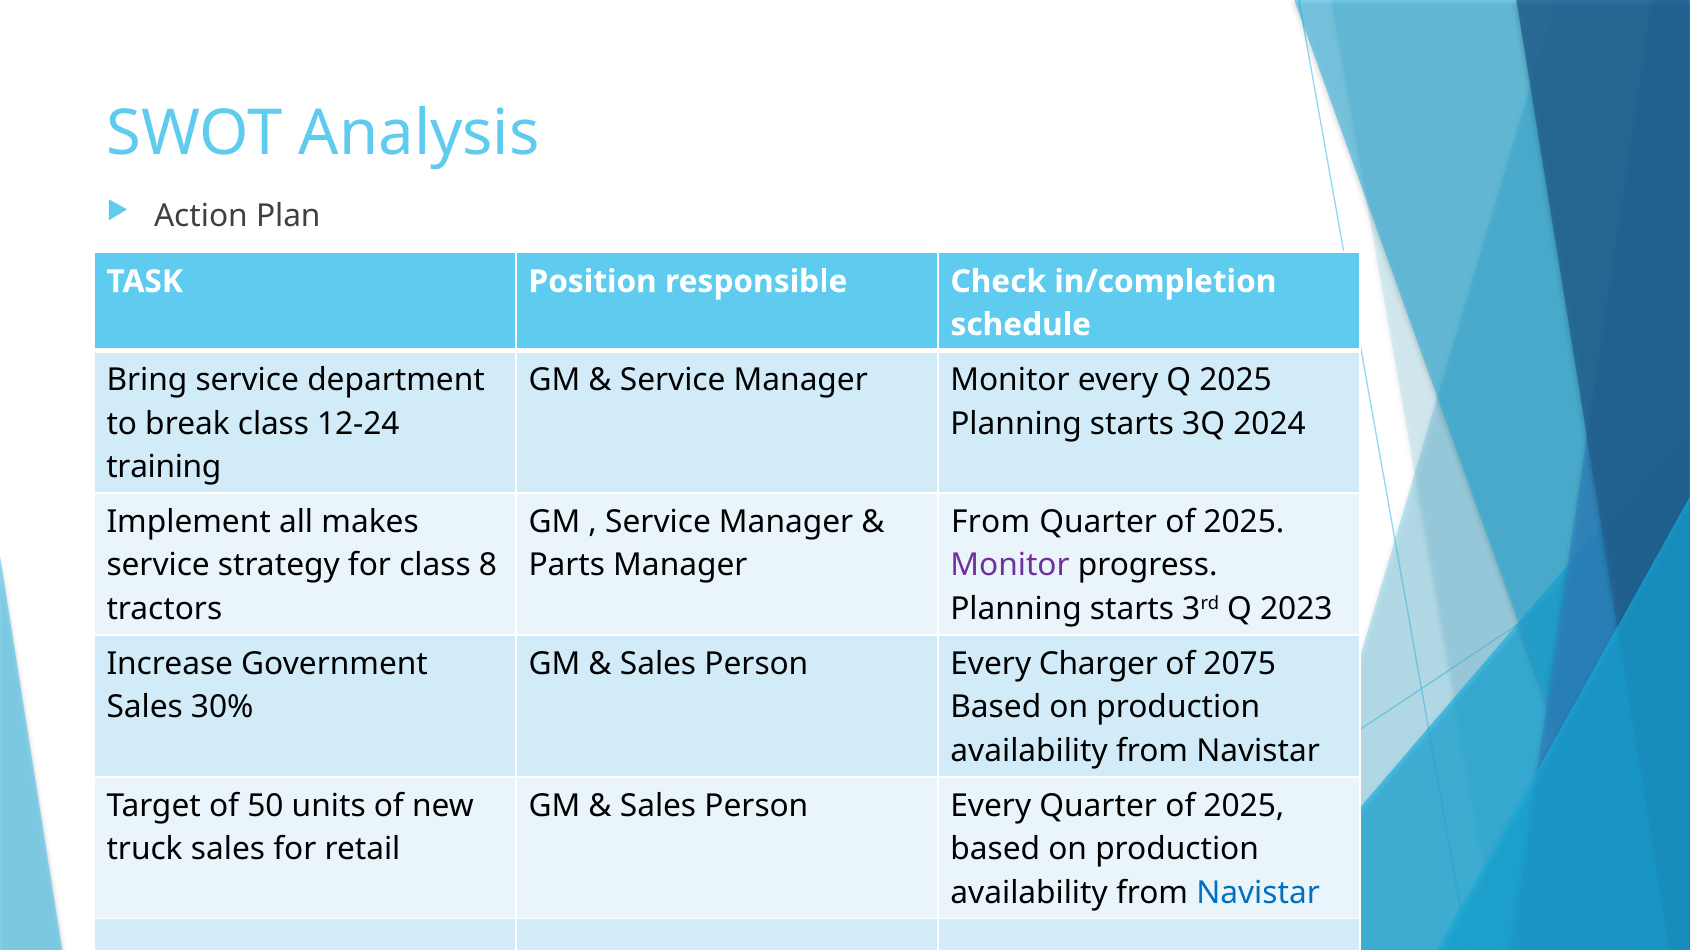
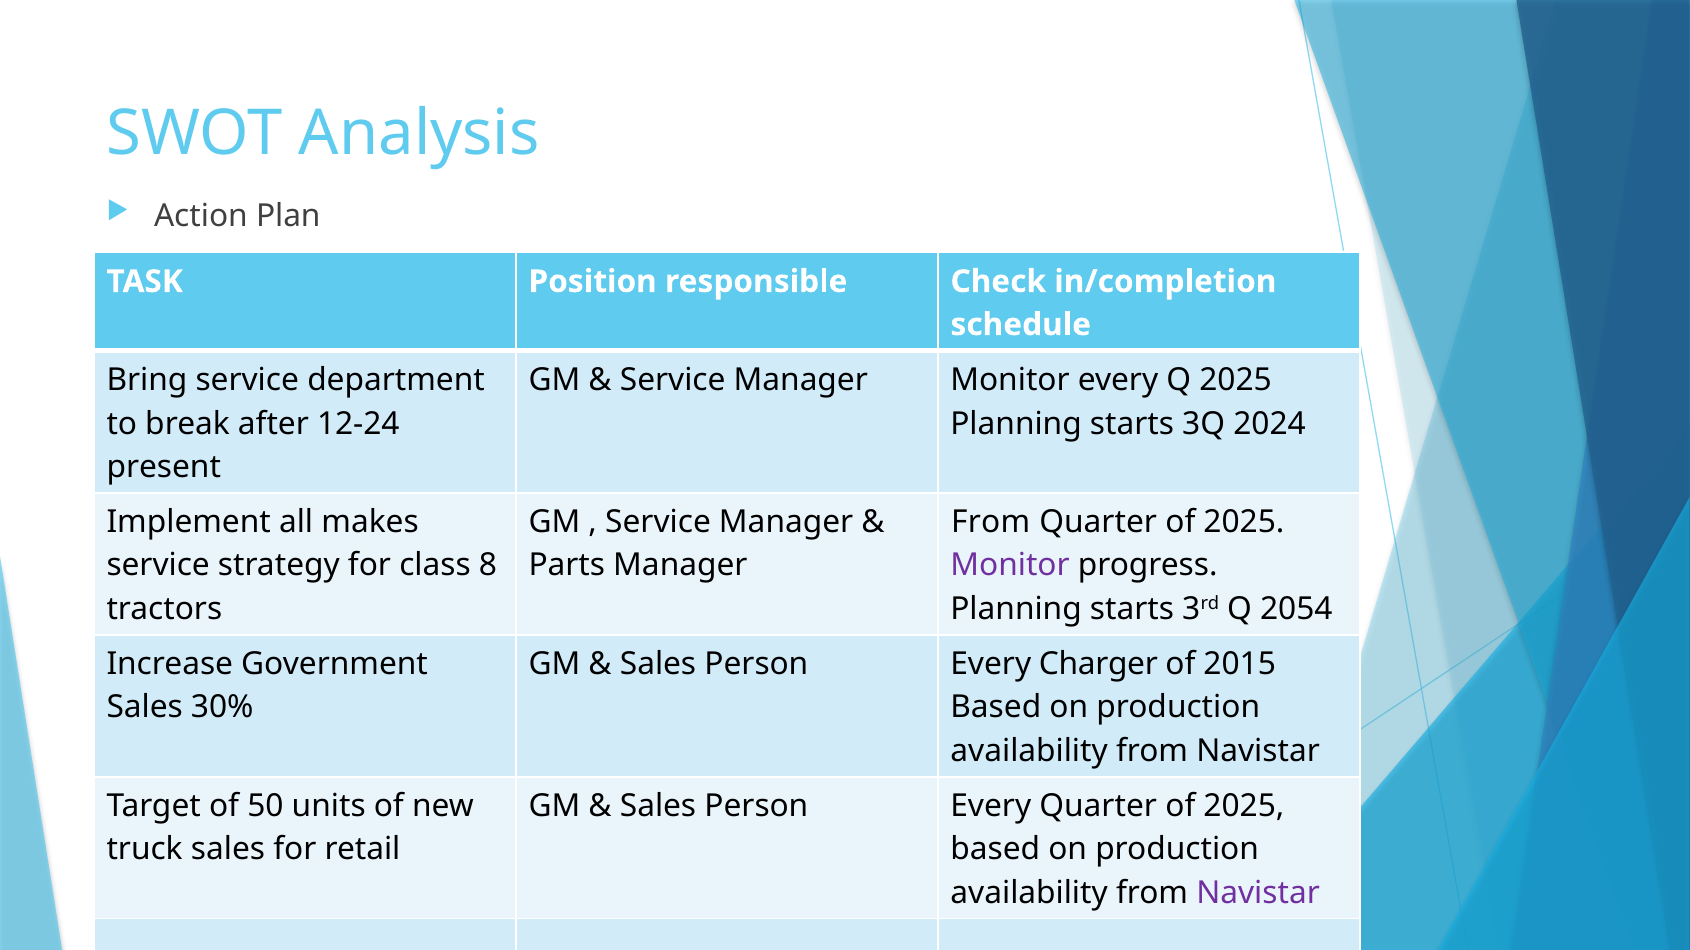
break class: class -> after
training: training -> present
2023: 2023 -> 2054
2075: 2075 -> 2015
Navistar at (1258, 893) colour: blue -> purple
